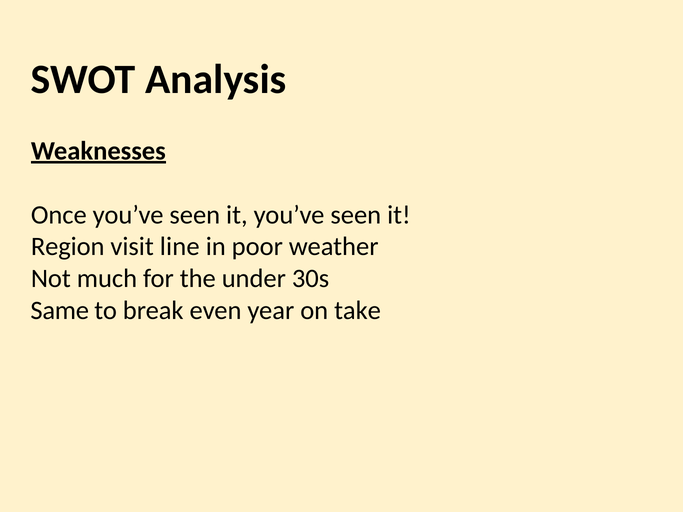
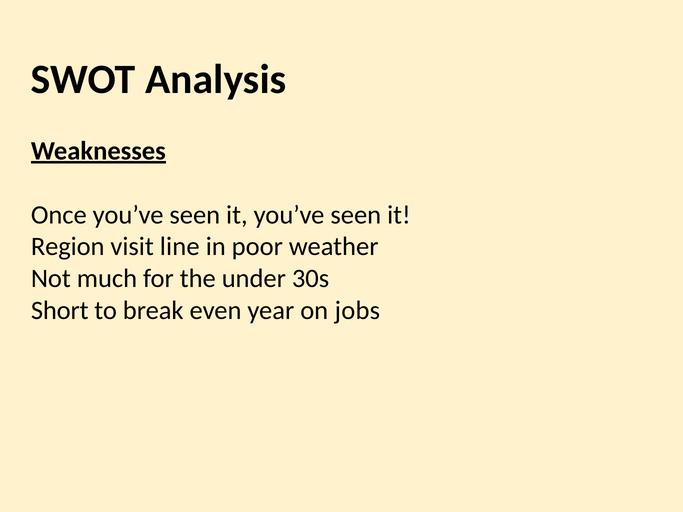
Same: Same -> Short
take: take -> jobs
